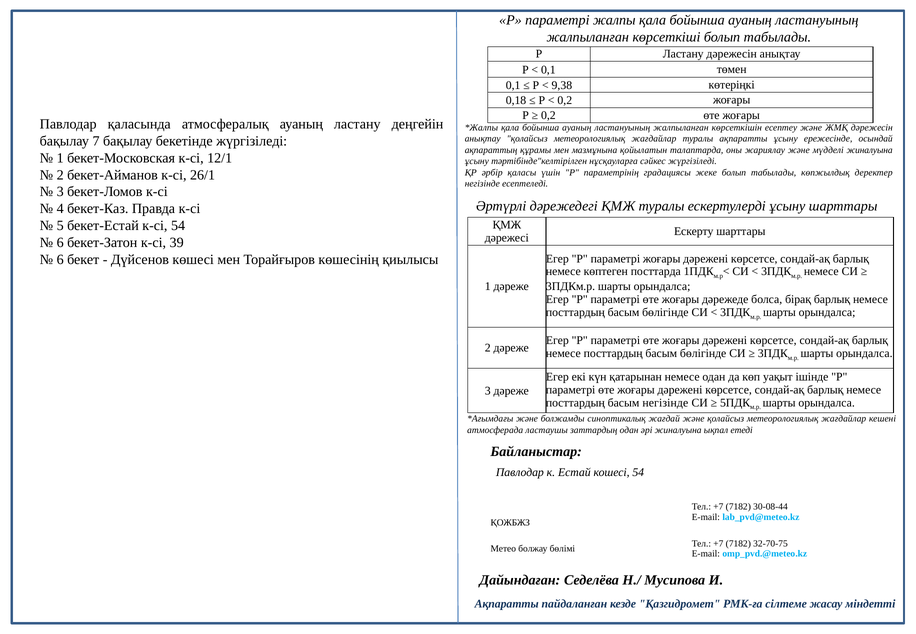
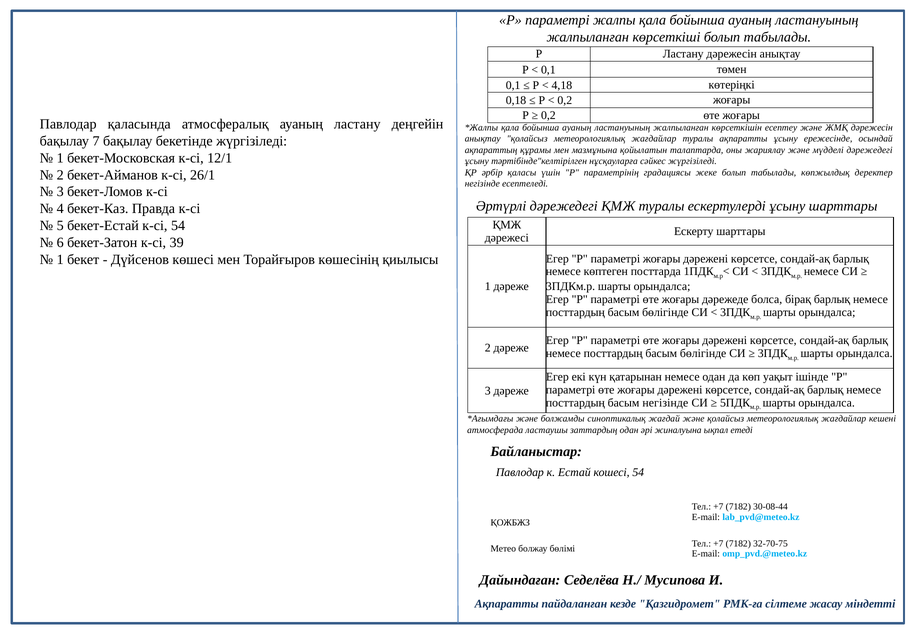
9,38: 9,38 -> 4,18
мүдделі жиналуына: жиналуына -> дәрежедегі
6 at (60, 259): 6 -> 1
